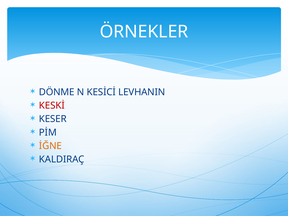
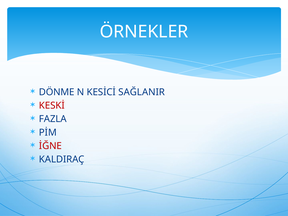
LEVHANIN: LEVHANIN -> SAĞLANIR
KESER: KESER -> FAZLA
İĞNE colour: orange -> red
